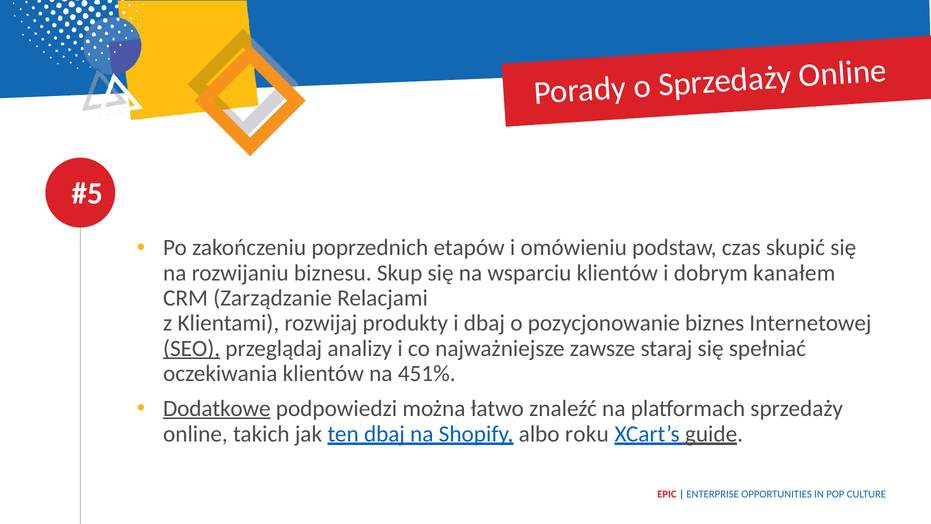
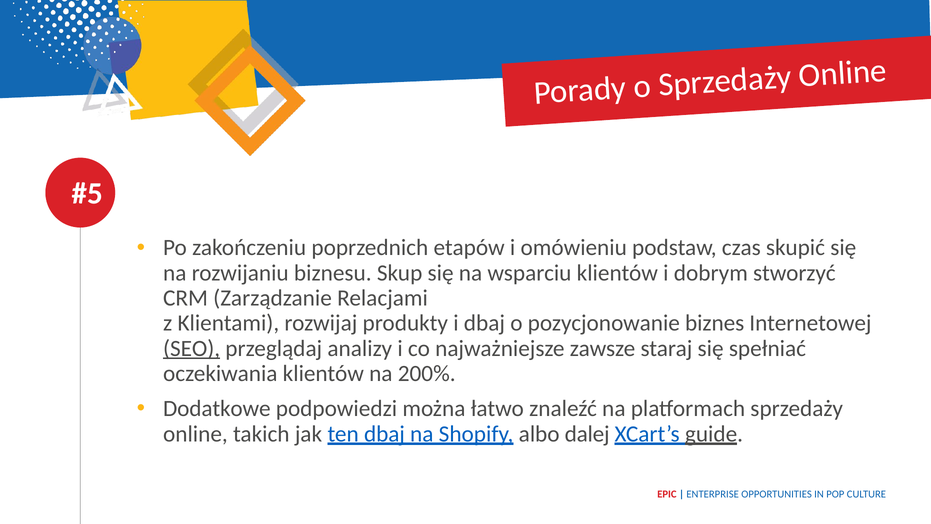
kanałem: kanałem -> stworzyć
451%: 451% -> 200%
Dodatkowe underline: present -> none
roku: roku -> dalej
